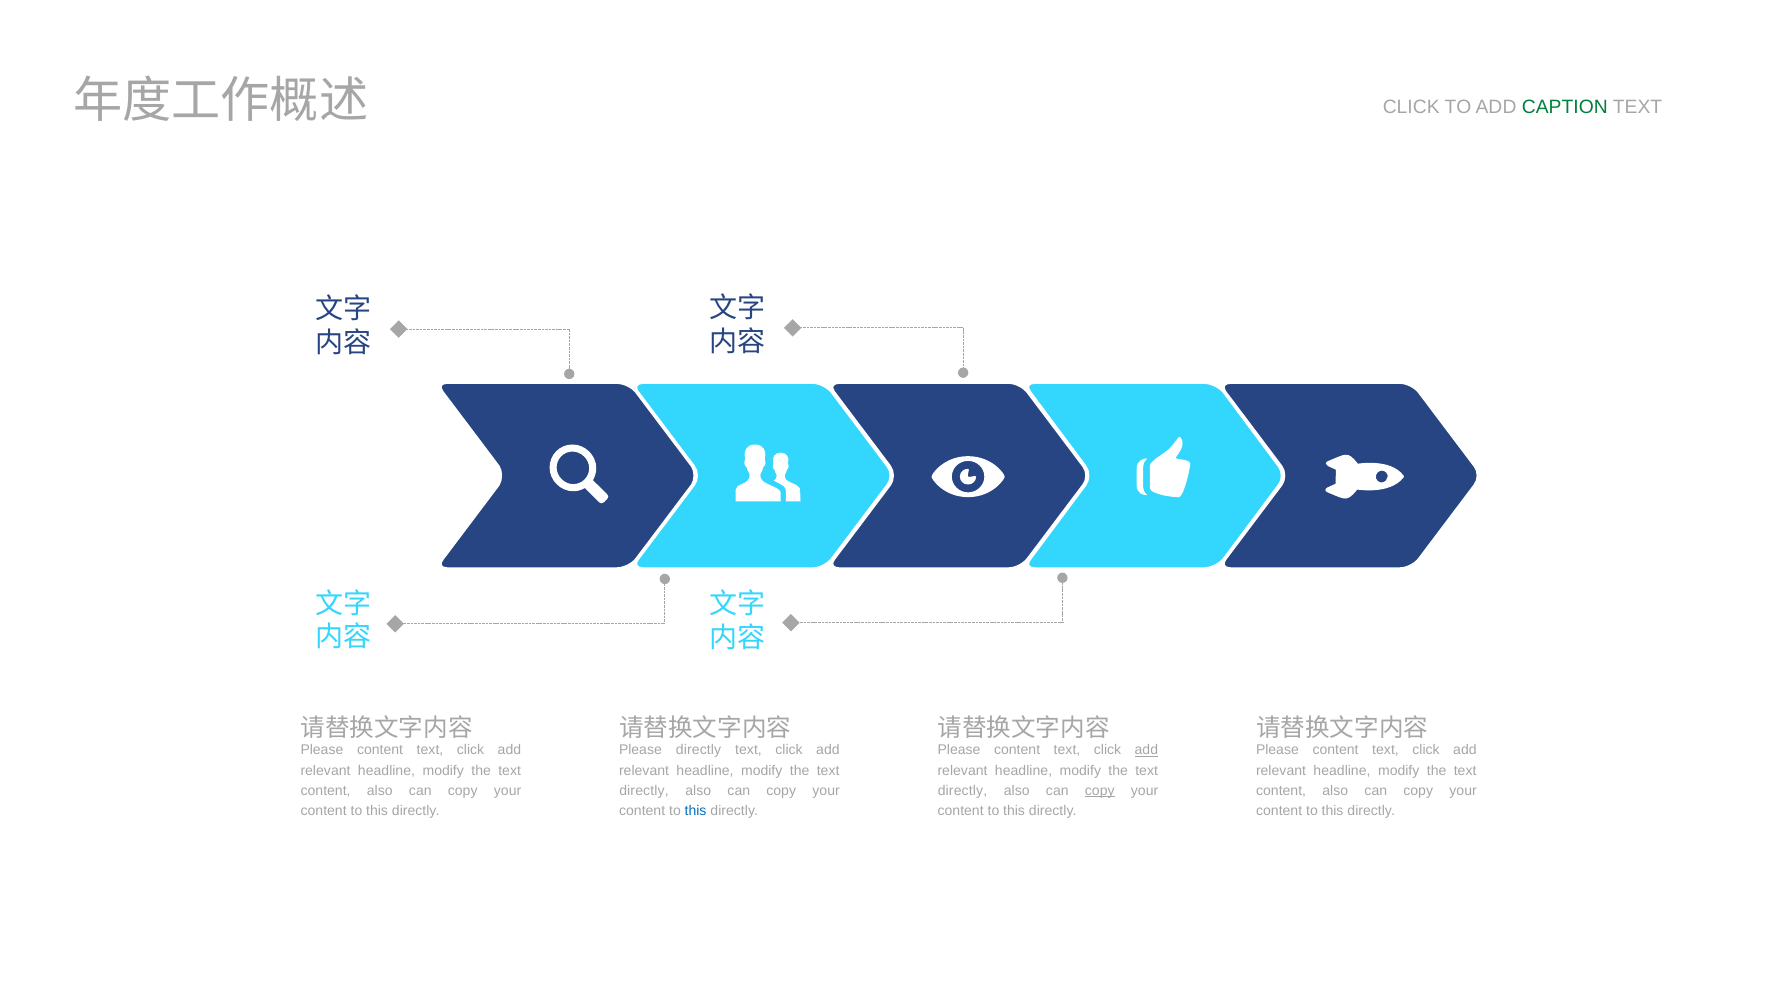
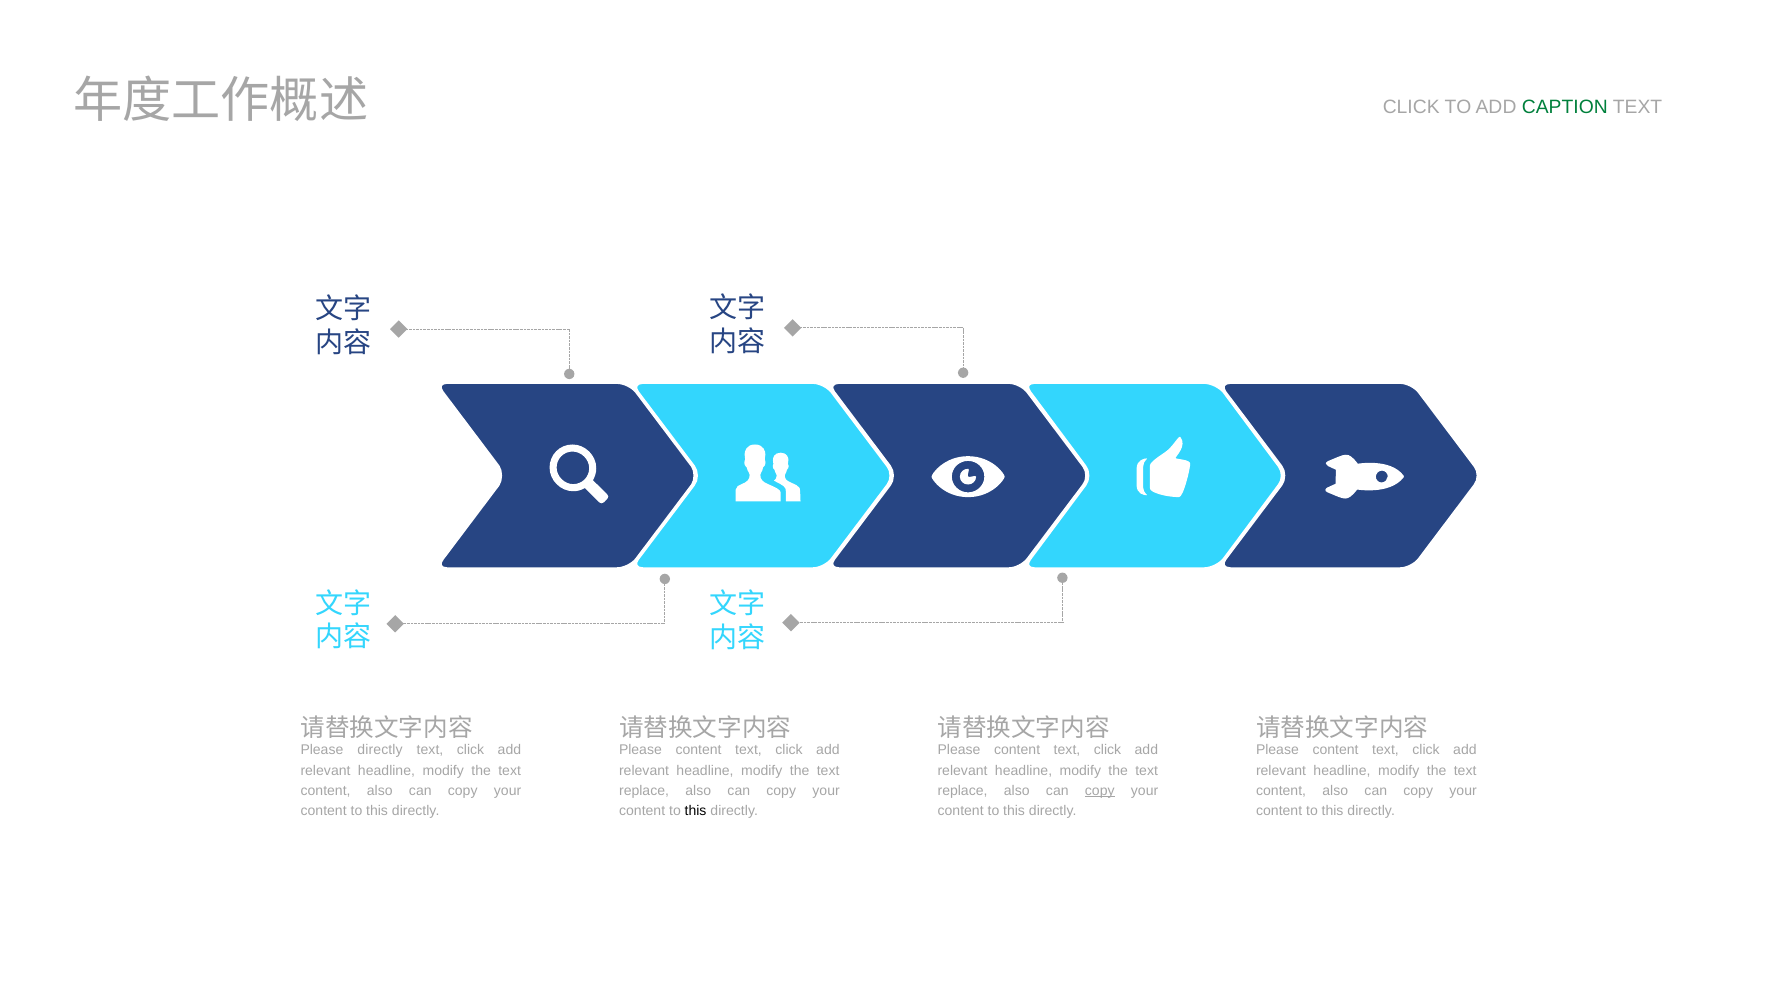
content at (380, 750): content -> directly
directly at (699, 750): directly -> content
add at (1146, 750) underline: present -> none
directly at (644, 791): directly -> replace
directly at (962, 791): directly -> replace
this at (696, 811) colour: blue -> black
